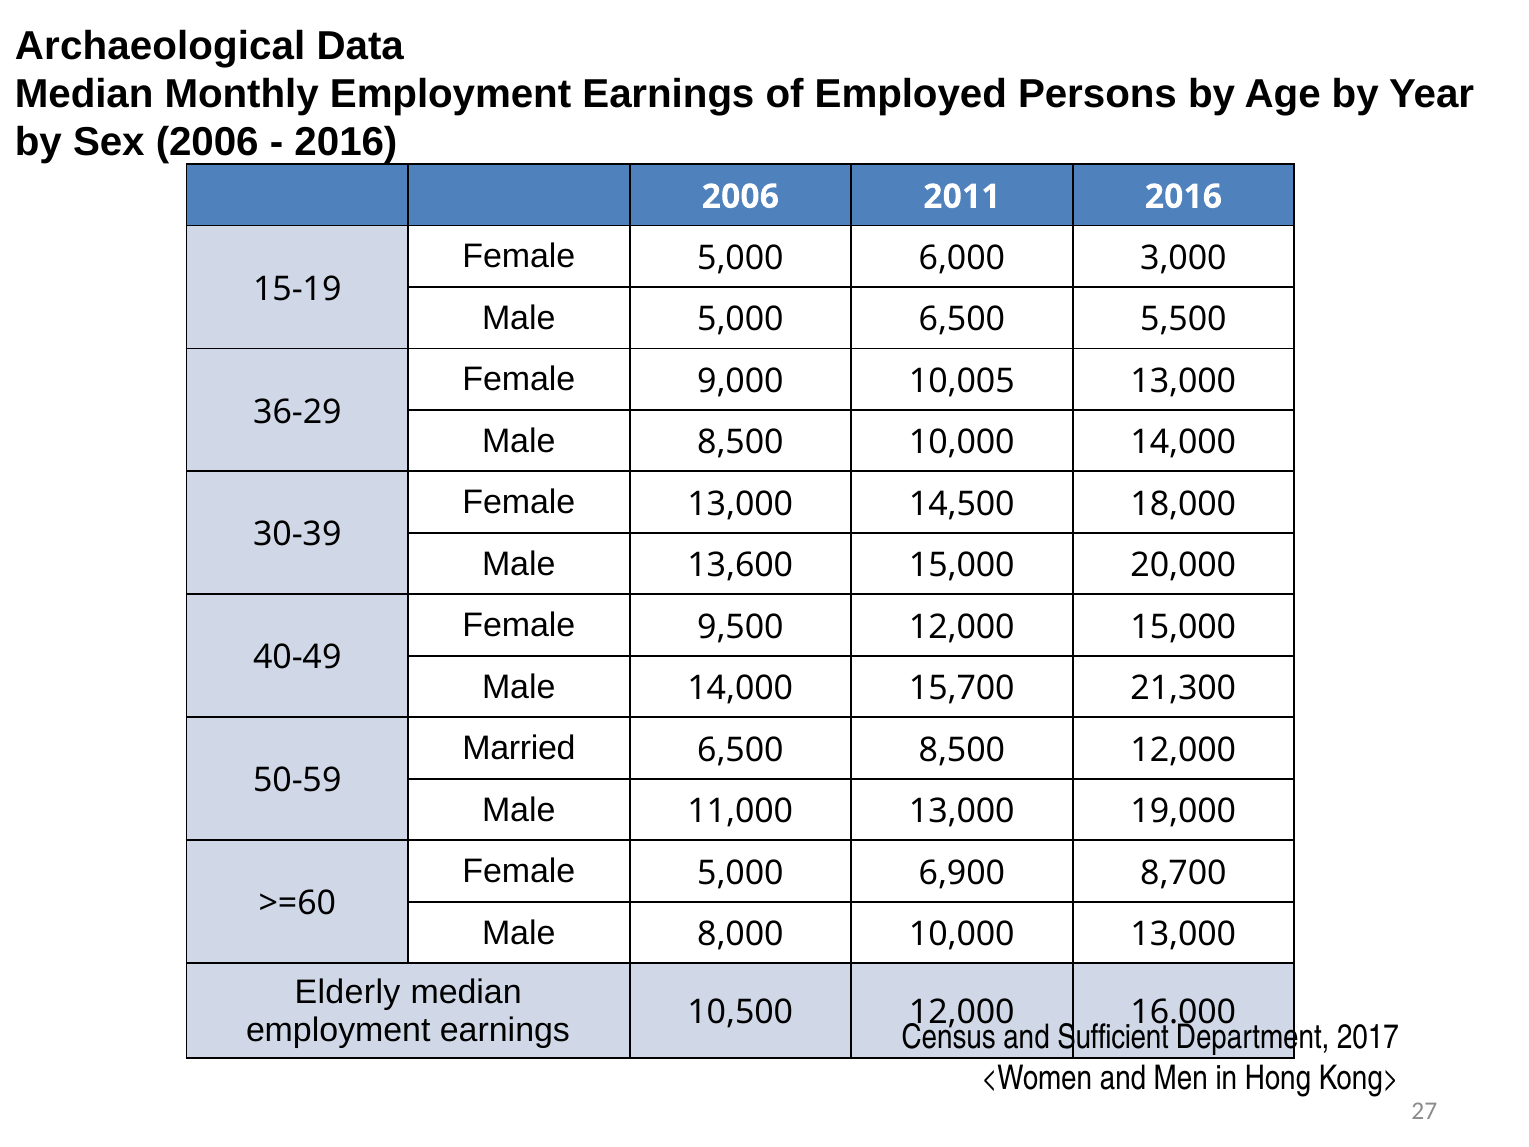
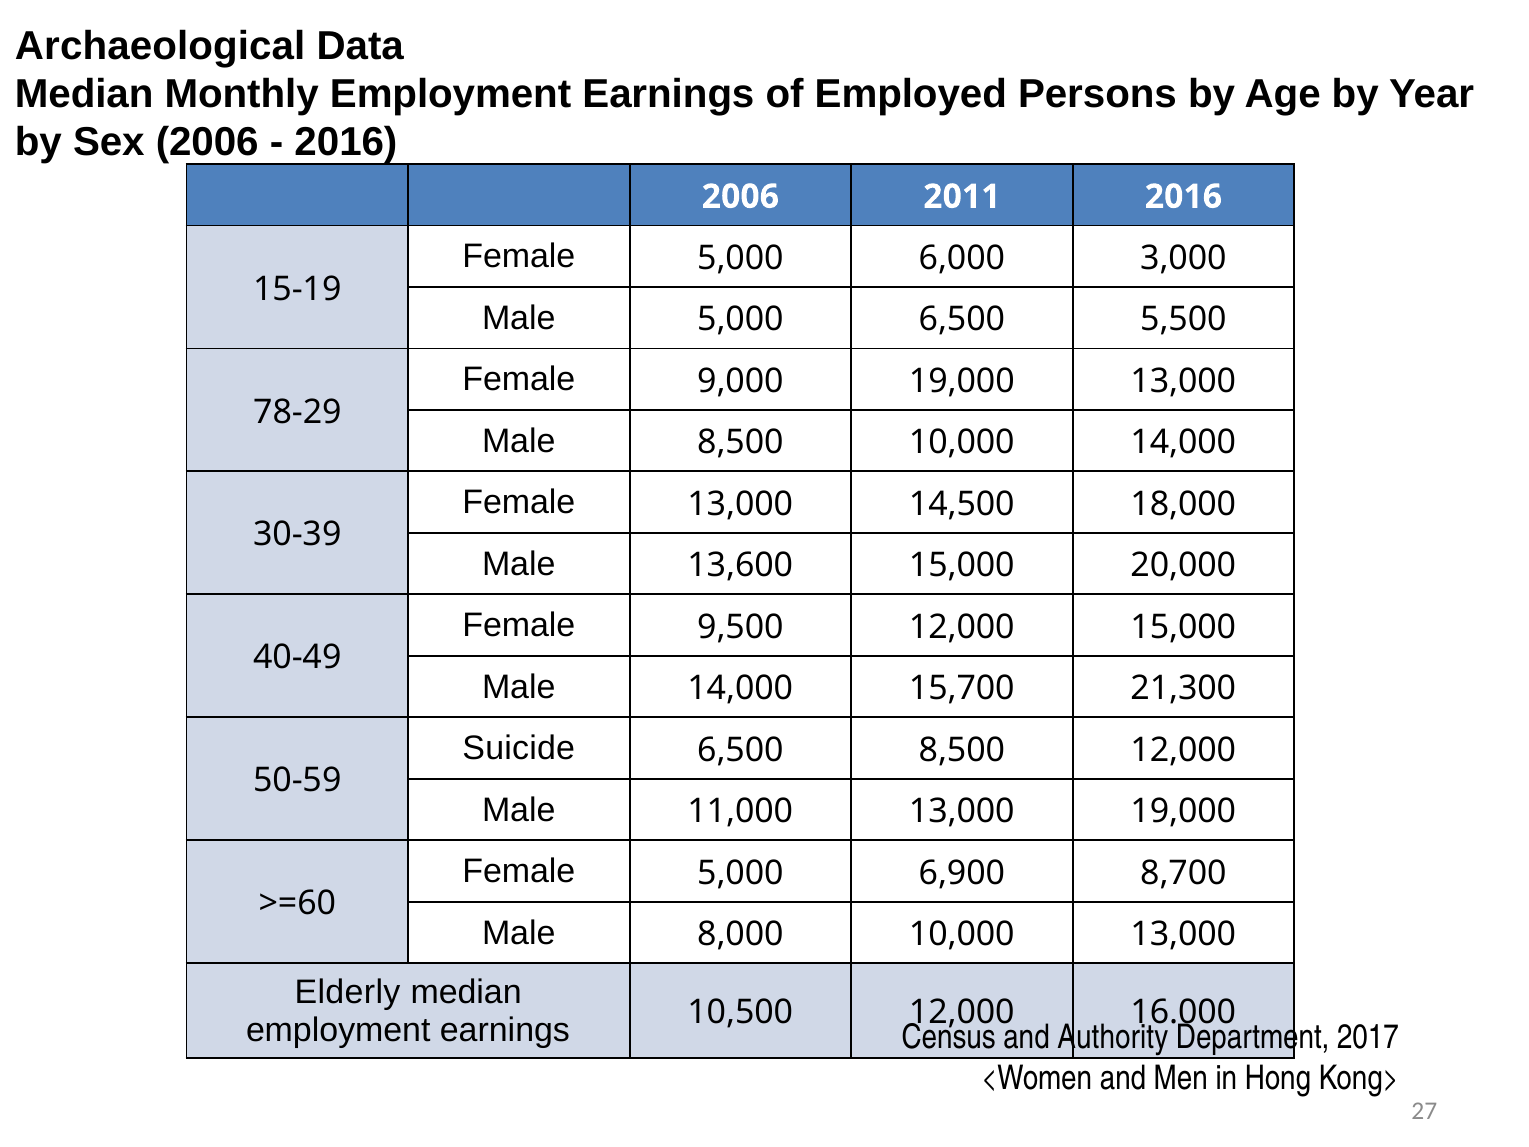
9,000 10,005: 10,005 -> 19,000
36-29: 36-29 -> 78-29
Married: Married -> Suicide
Sufficient: Sufficient -> Authority
